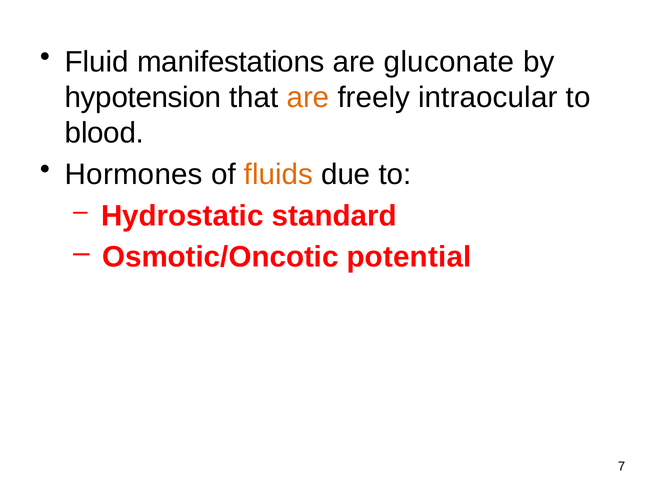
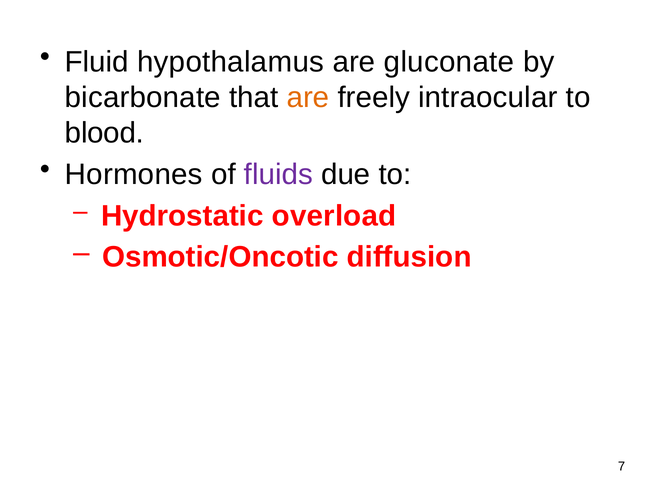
manifestations: manifestations -> hypothalamus
hypotension: hypotension -> bicarbonate
fluids colour: orange -> purple
standard: standard -> overload
potential: potential -> diffusion
